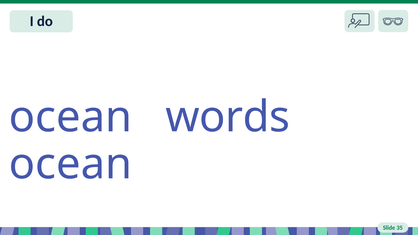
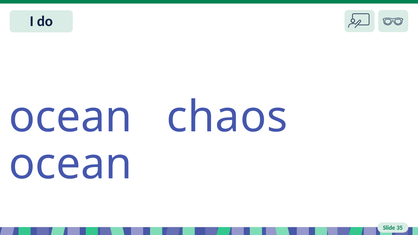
words: words -> chaos
